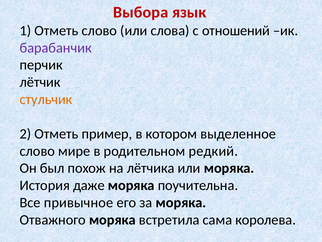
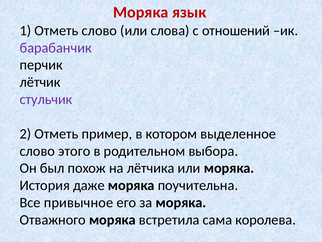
Выбора at (141, 12): Выбора -> Моряка
стульчик colour: orange -> purple
мире: мире -> этого
редкий: редкий -> выбора
